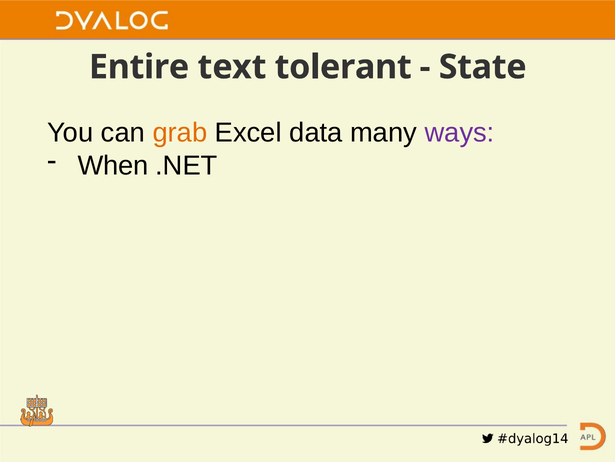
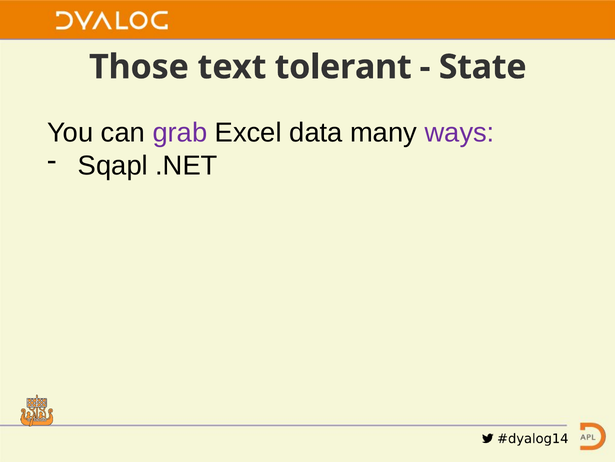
Entire: Entire -> Those
grab colour: orange -> purple
When: When -> Sqapl
